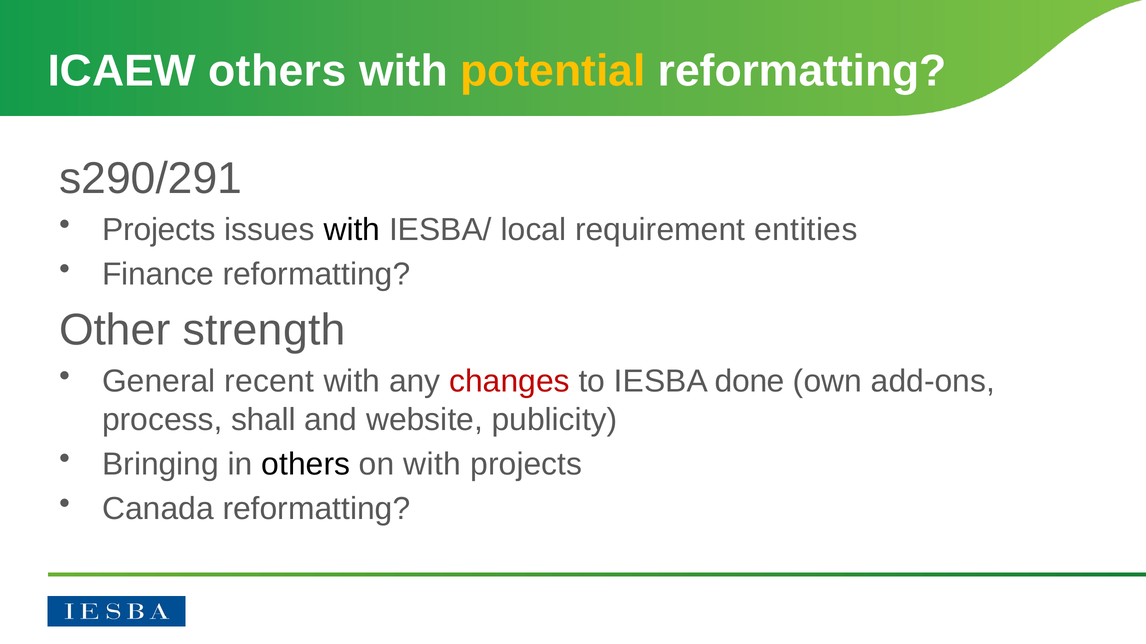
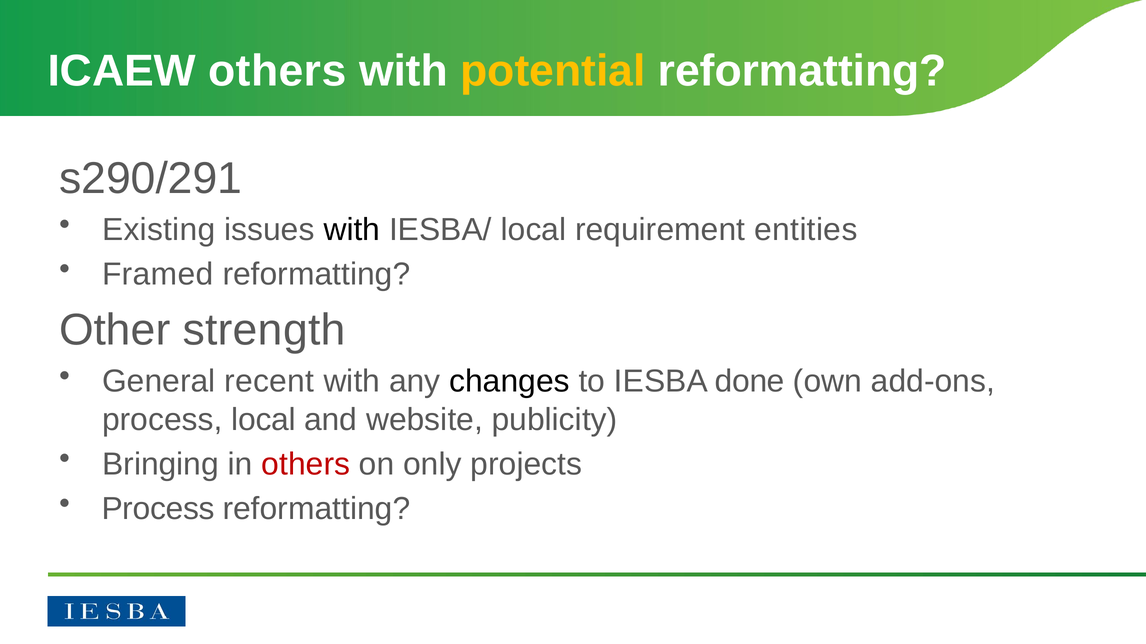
Projects at (159, 230): Projects -> Existing
Finance: Finance -> Framed
changes colour: red -> black
process shall: shall -> local
others at (306, 465) colour: black -> red
on with: with -> only
Canada at (158, 509): Canada -> Process
